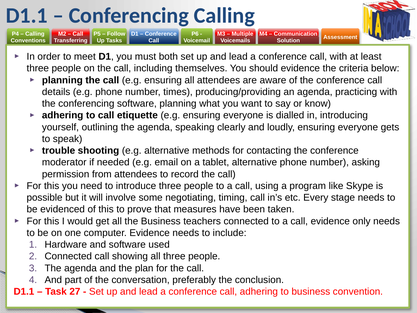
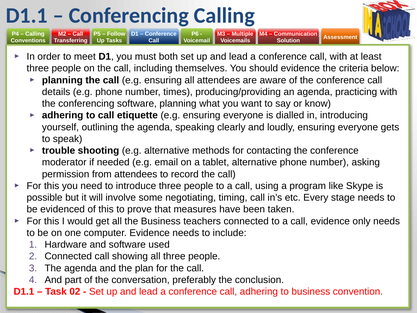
27: 27 -> 02
